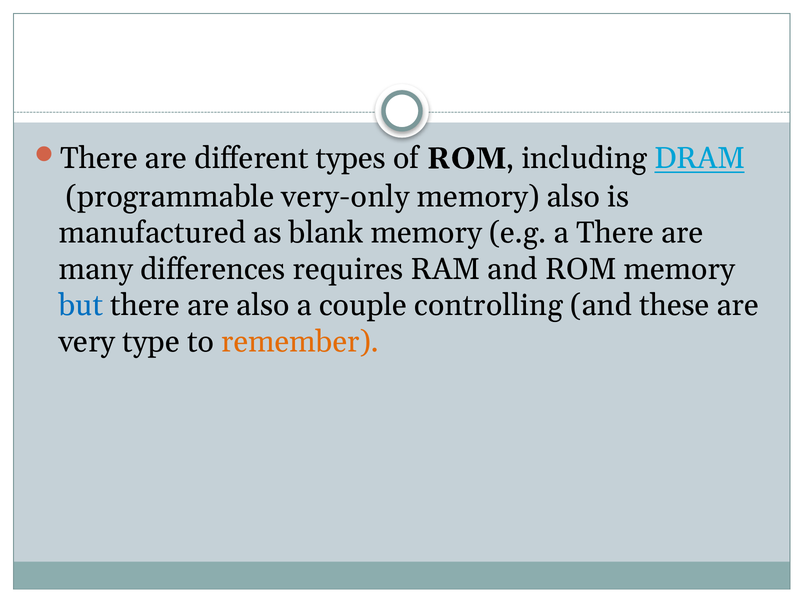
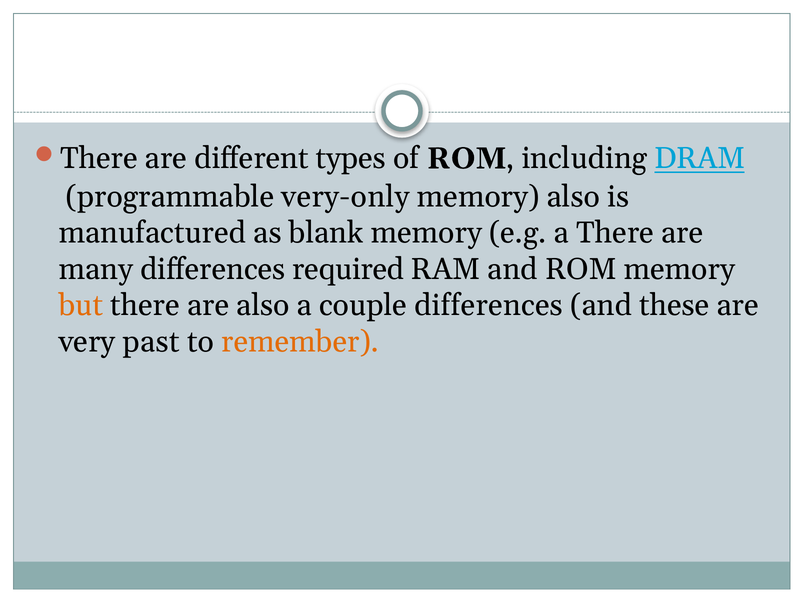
requires: requires -> required
but colour: blue -> orange
couple controlling: controlling -> differences
type: type -> past
